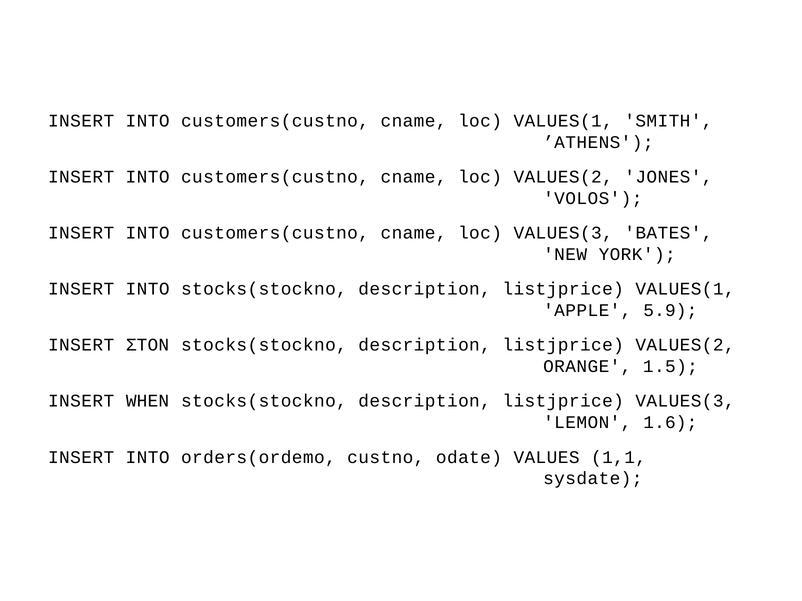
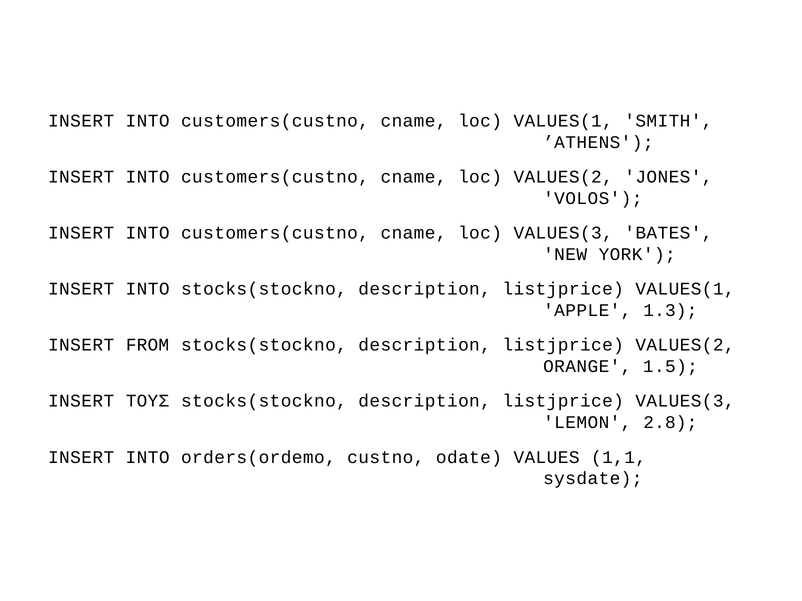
5.9: 5.9 -> 1.3
ΣΤΟΝ: ΣΤΟΝ -> FROM
WHEN: WHEN -> ΤΟΥΣ
1.6: 1.6 -> 2.8
